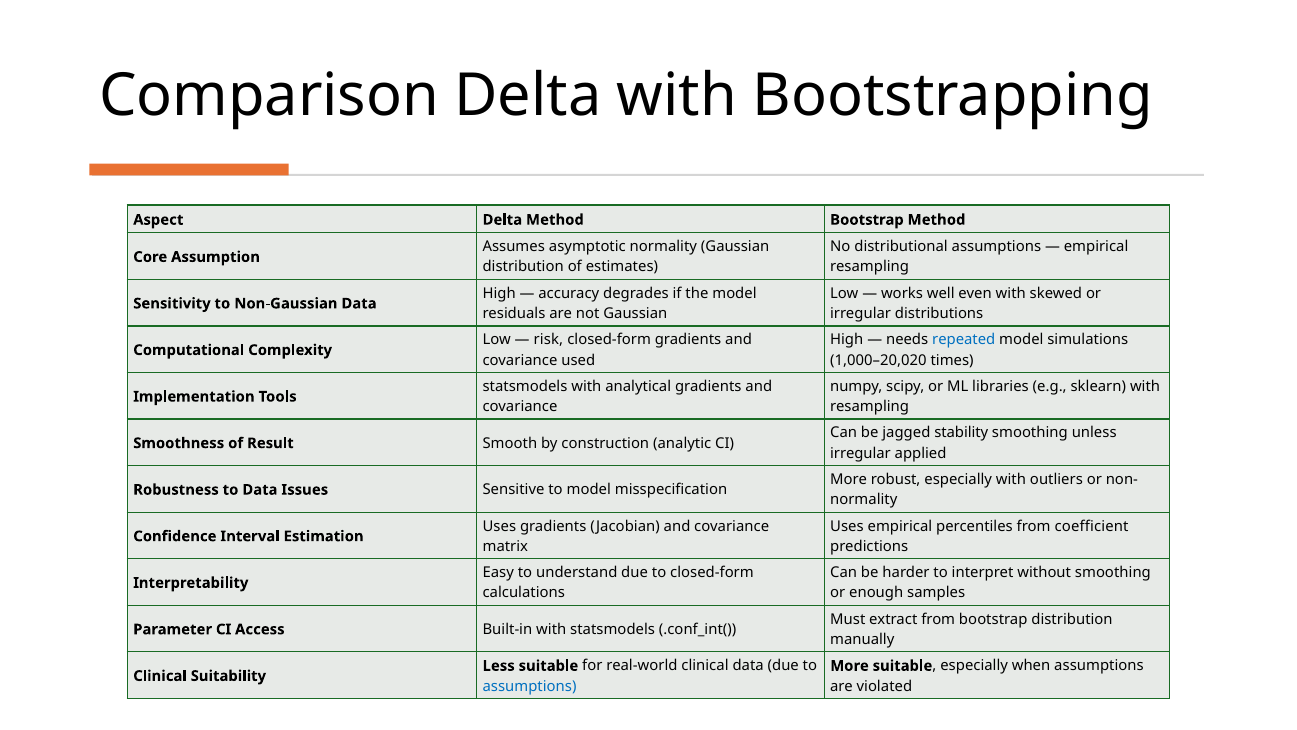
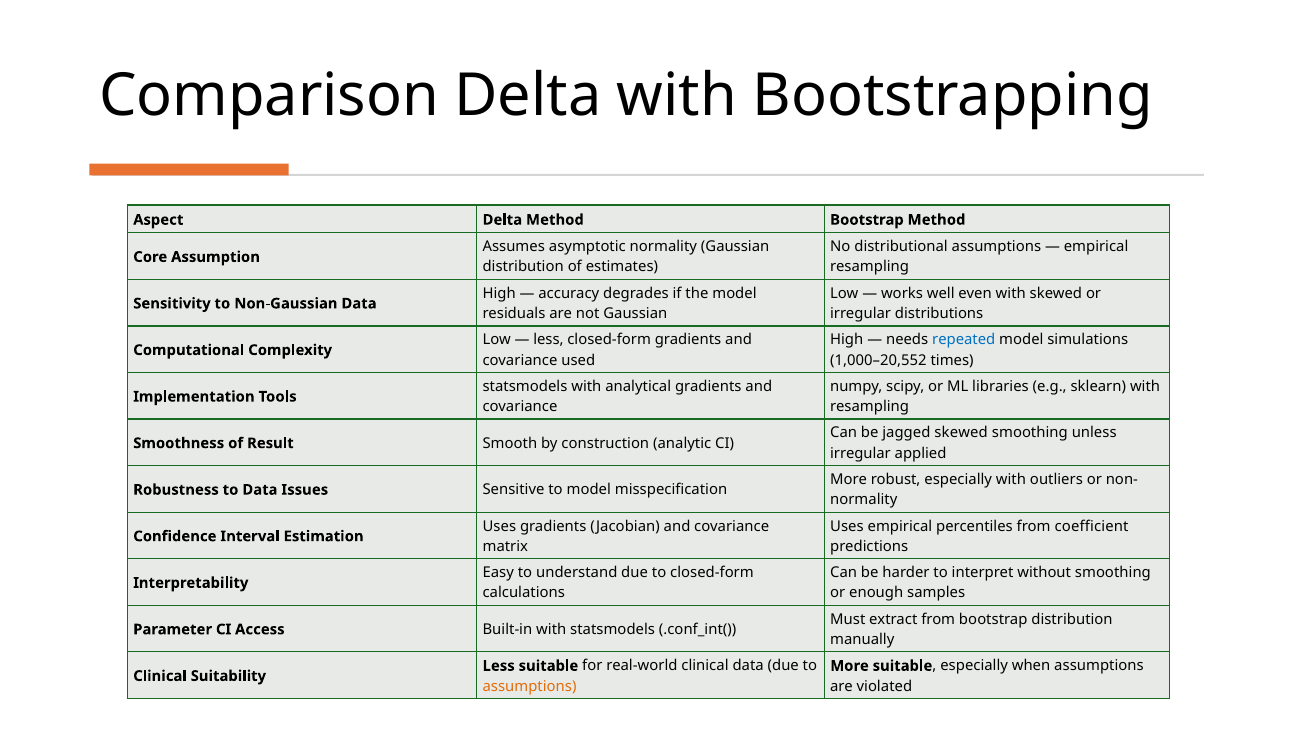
risk at (548, 340): risk -> less
1,000–20,020: 1,000–20,020 -> 1,000–20,552
jagged stability: stability -> skewed
assumptions at (530, 686) colour: blue -> orange
